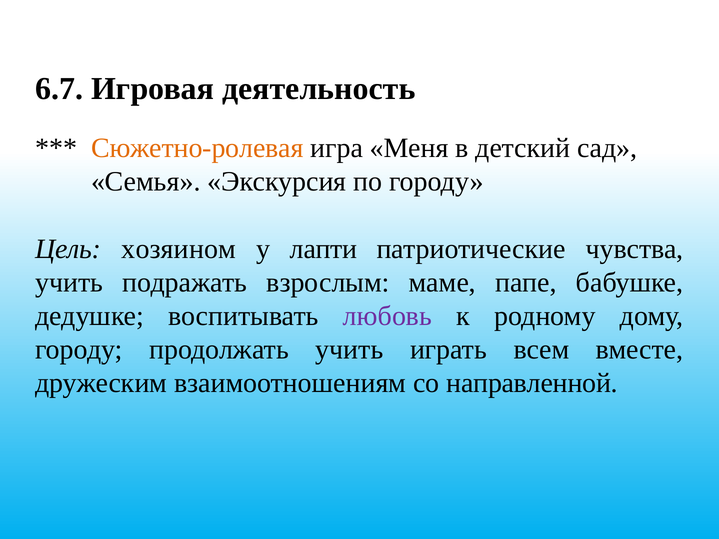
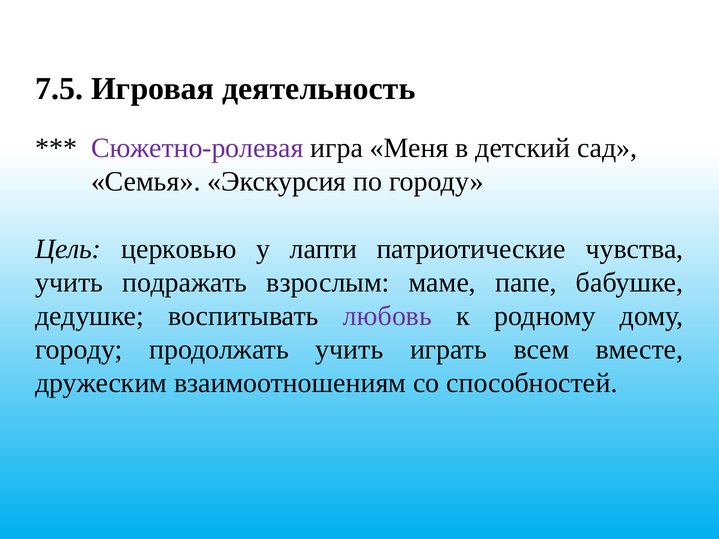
6.7: 6.7 -> 7.5
Сюжетно-ролевая colour: orange -> purple
хозяином: хозяином -> церковью
направленной: направленной -> способностей
